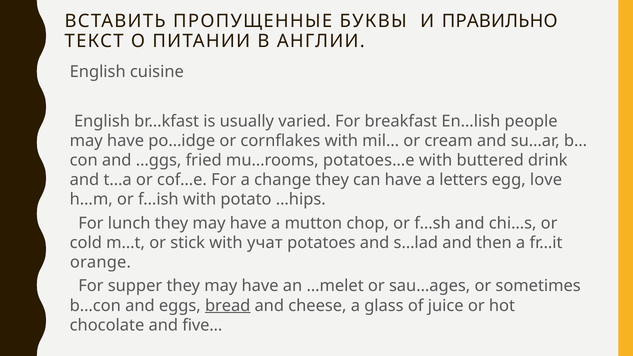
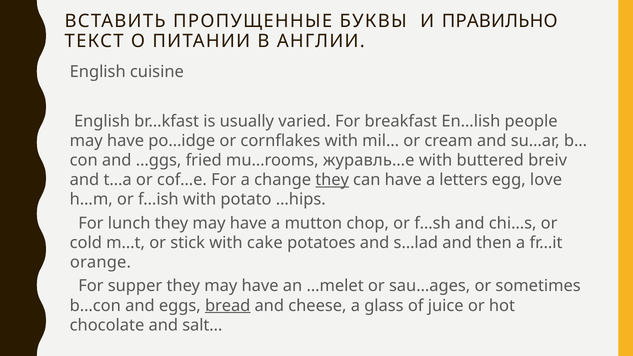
potatoes…e: potatoes…e -> журавль…e
drink: drink -> breiv
they at (332, 180) underline: none -> present
учат: учат -> cake
five…: five… -> salt…
